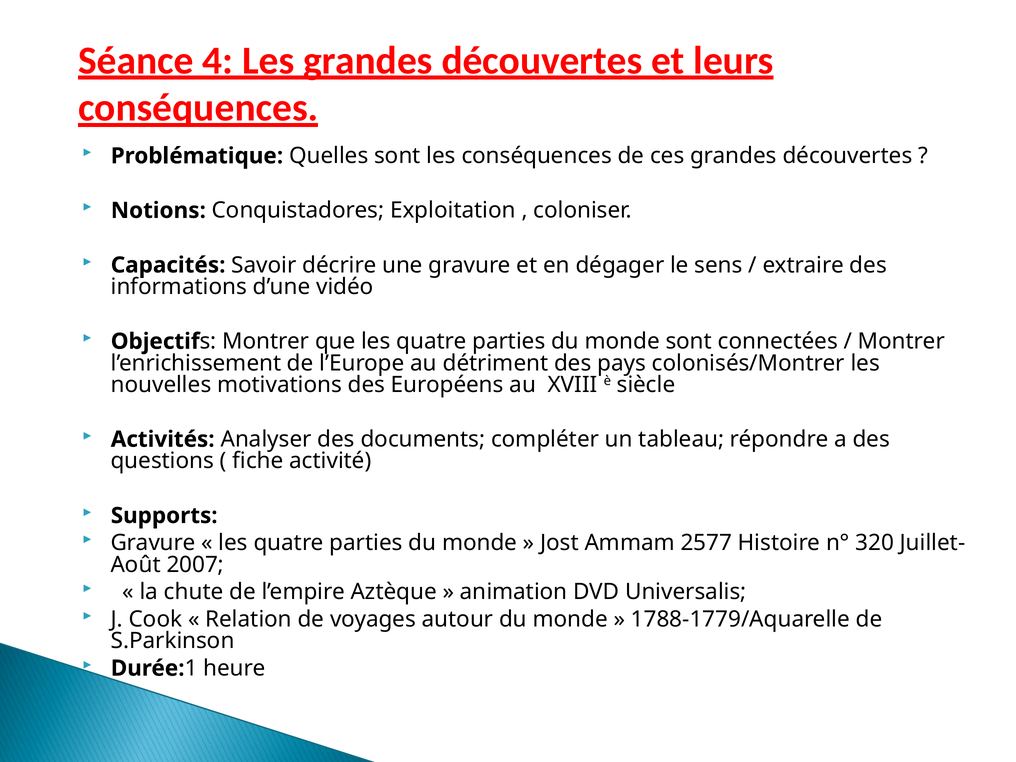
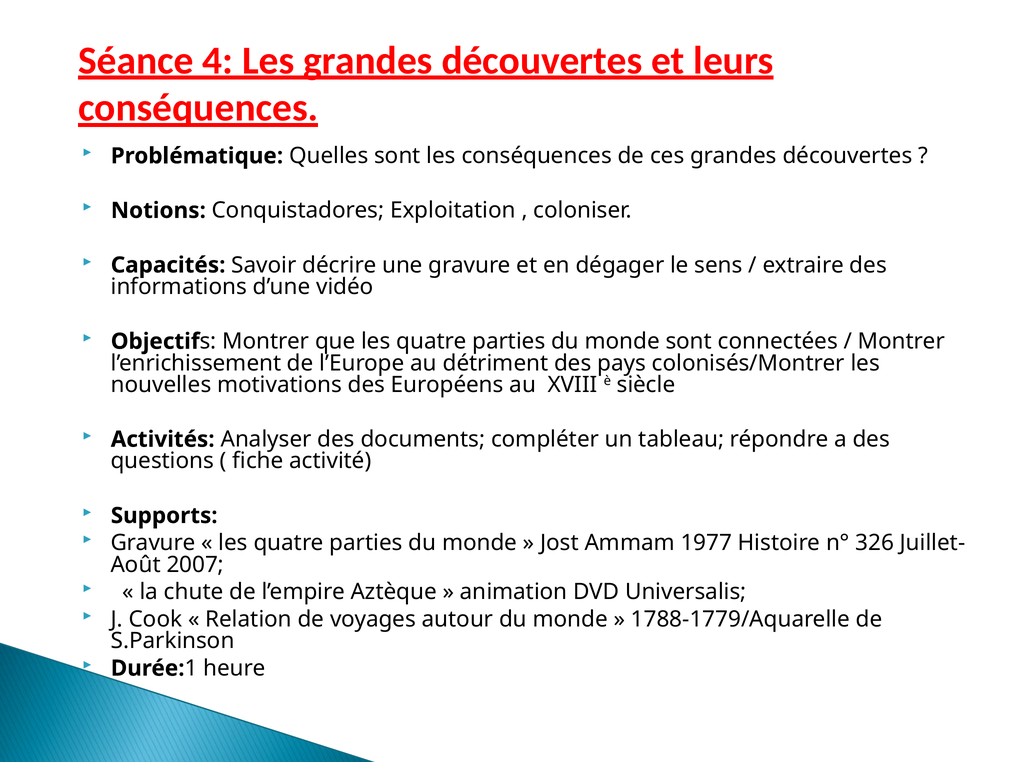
2577: 2577 -> 1977
320: 320 -> 326
